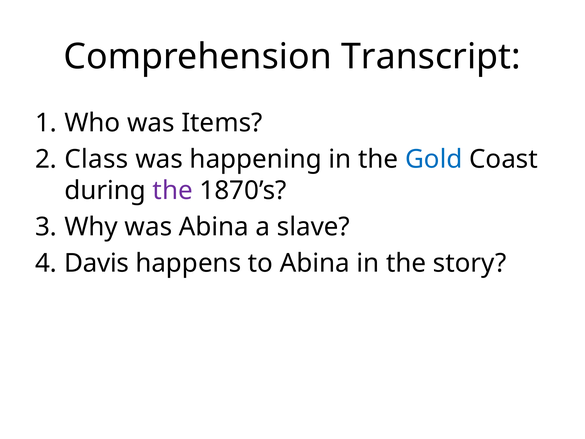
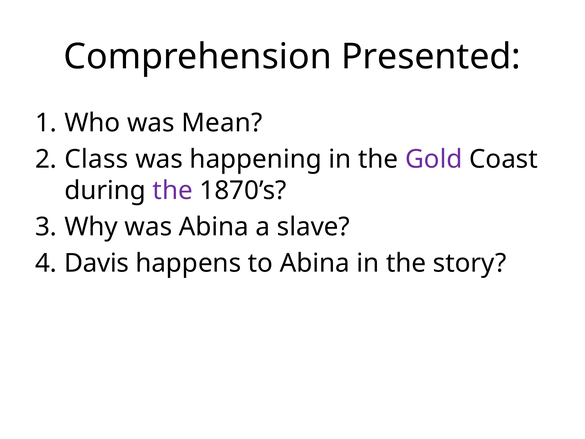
Transcript: Transcript -> Presented
Items: Items -> Mean
Gold colour: blue -> purple
